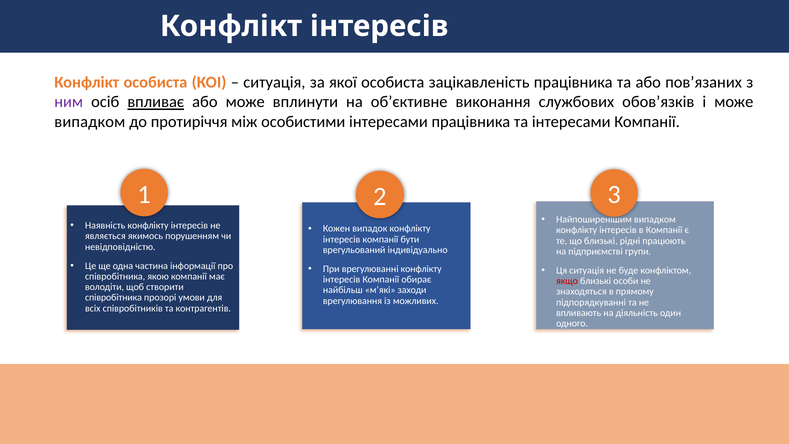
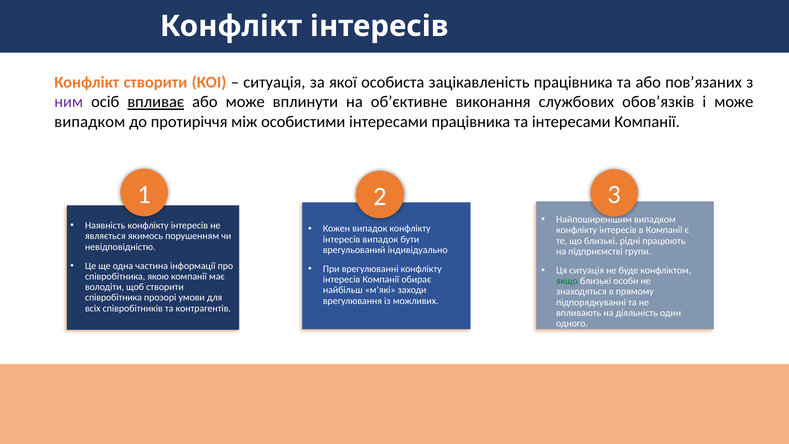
Конфлікт особиста: особиста -> створити
компанії at (380, 239): компанії -> випадок
якщо colour: red -> green
